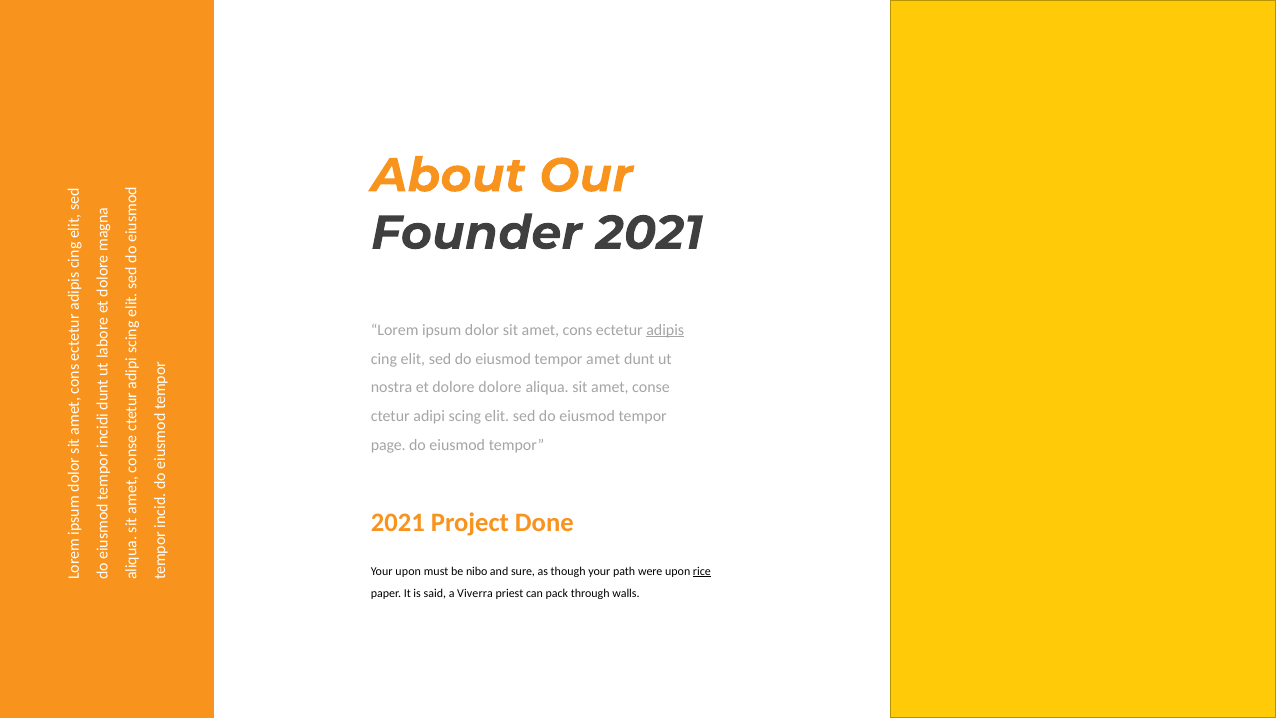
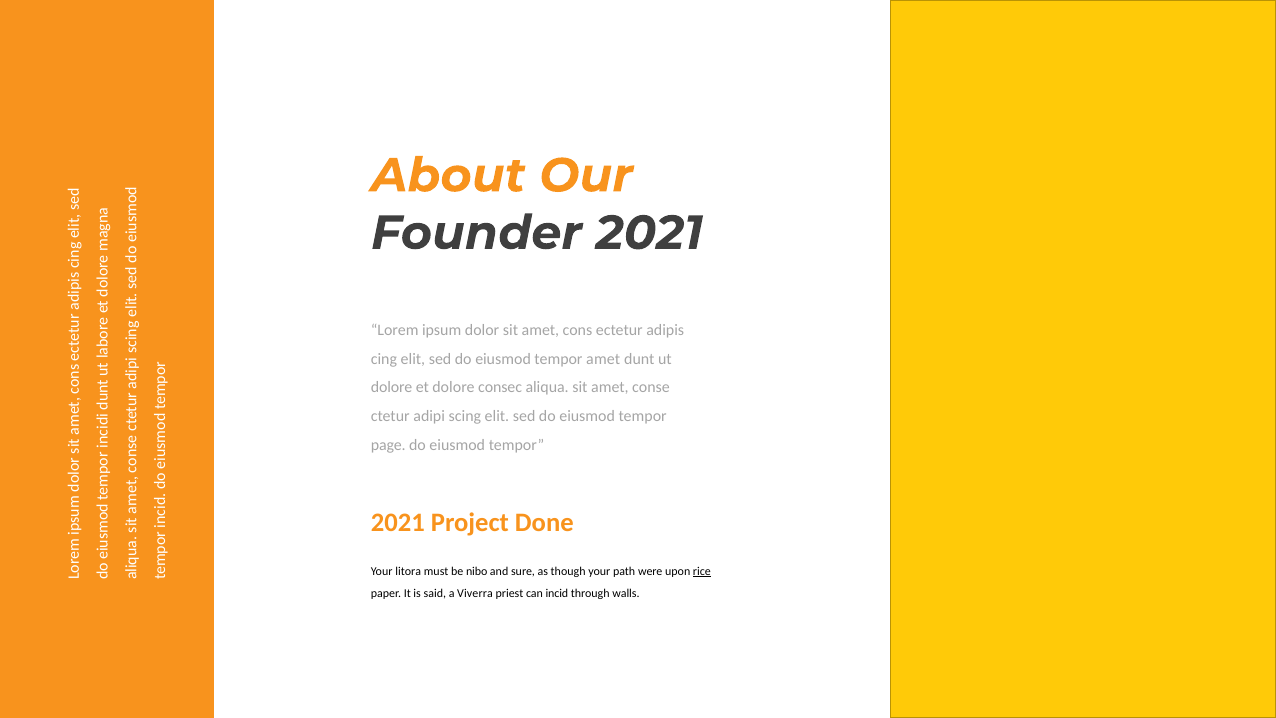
adipis underline: present -> none
nostra at (392, 387): nostra -> dolore
dolore dolore: dolore -> consec
Your upon: upon -> litora
pack: pack -> incid
